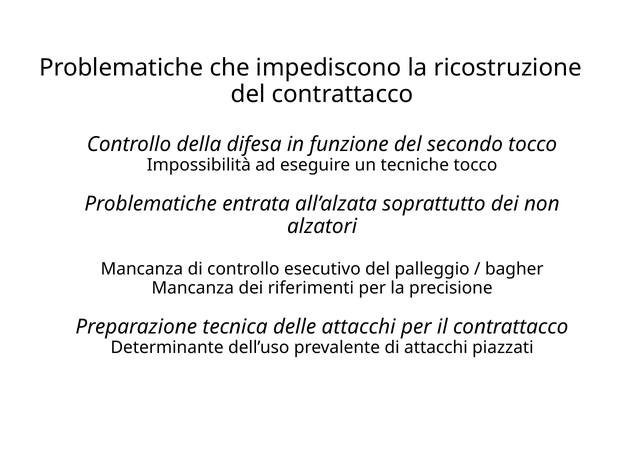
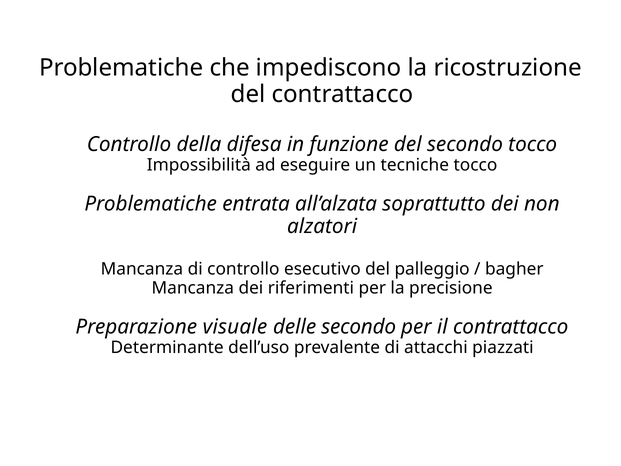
tecnica: tecnica -> visuale
delle attacchi: attacchi -> secondo
